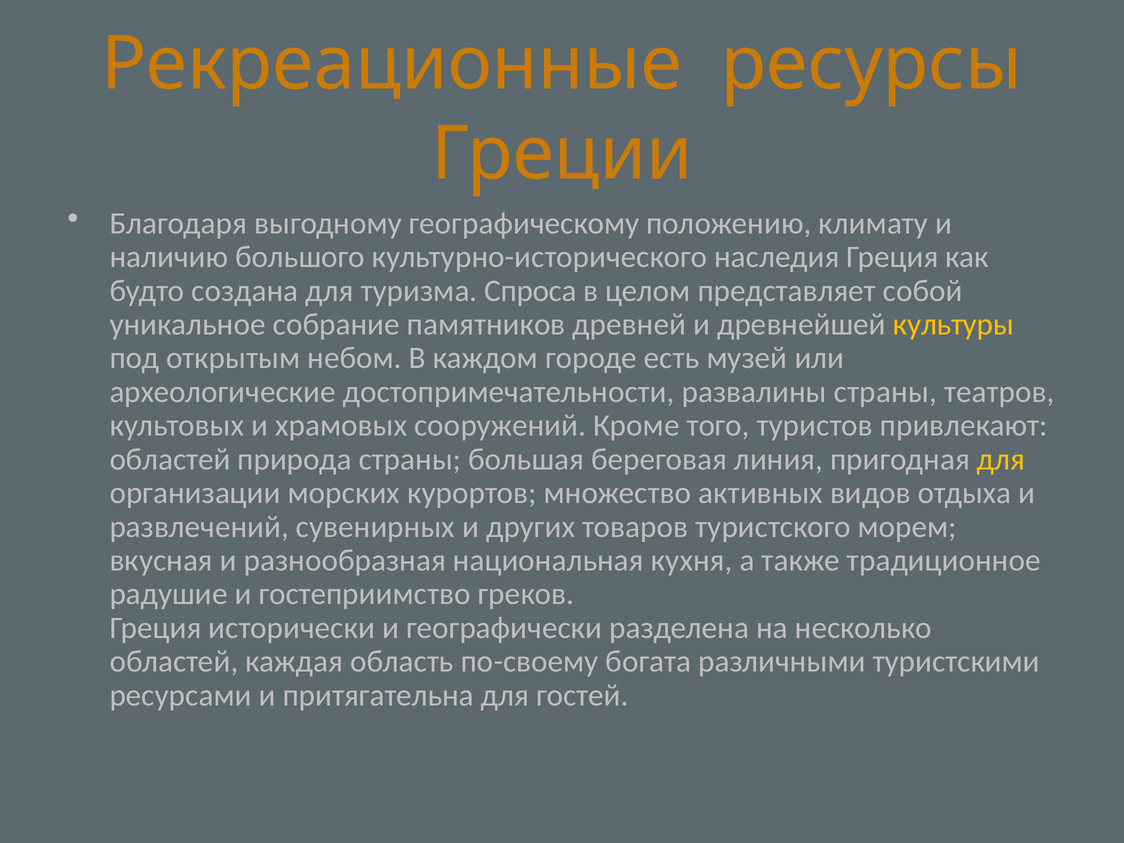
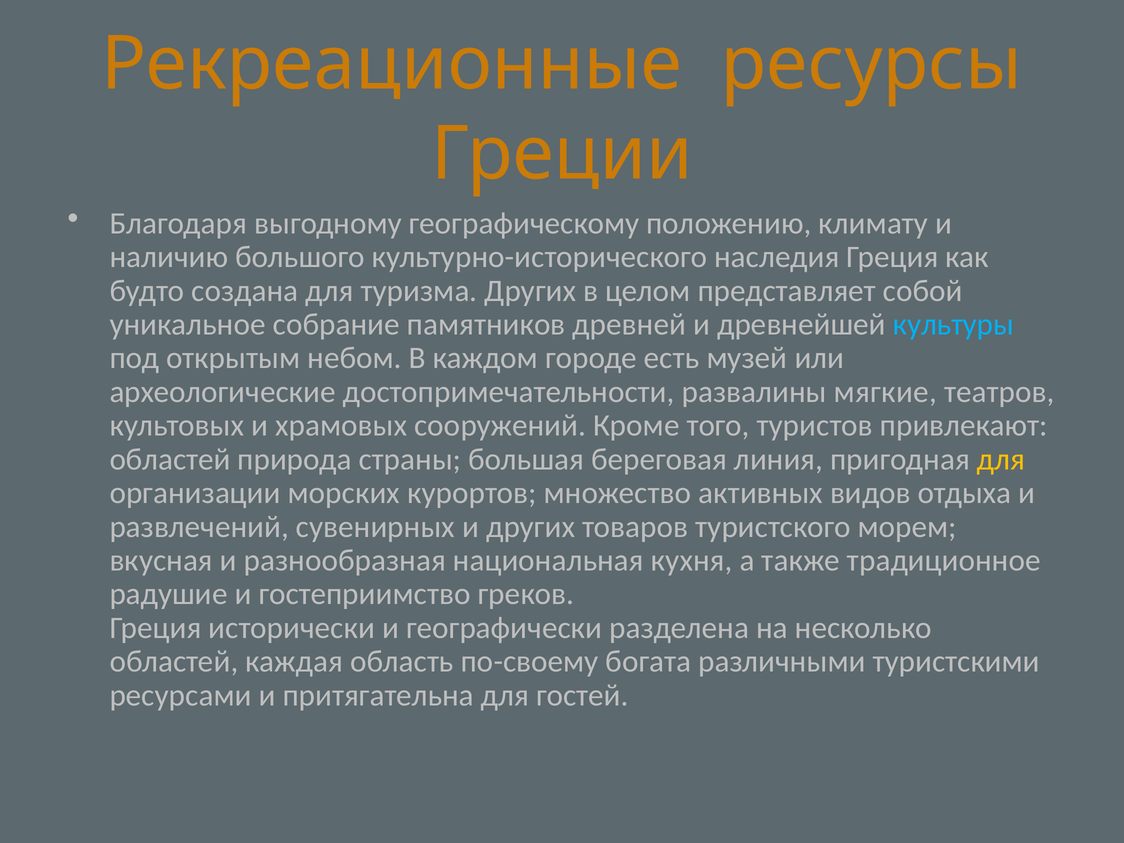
туризма Спроса: Спроса -> Других
культуры colour: yellow -> light blue
развалины страны: страны -> мягкие
